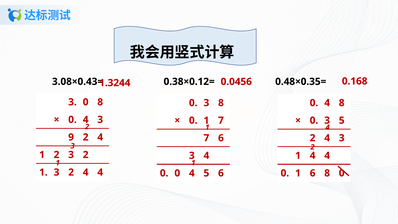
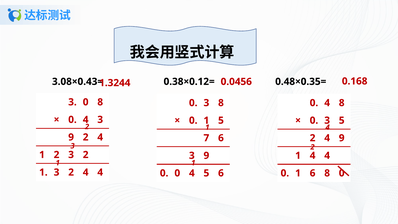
1 7: 7 -> 5
2 4 3: 3 -> 9
4 at (206, 155): 4 -> 9
